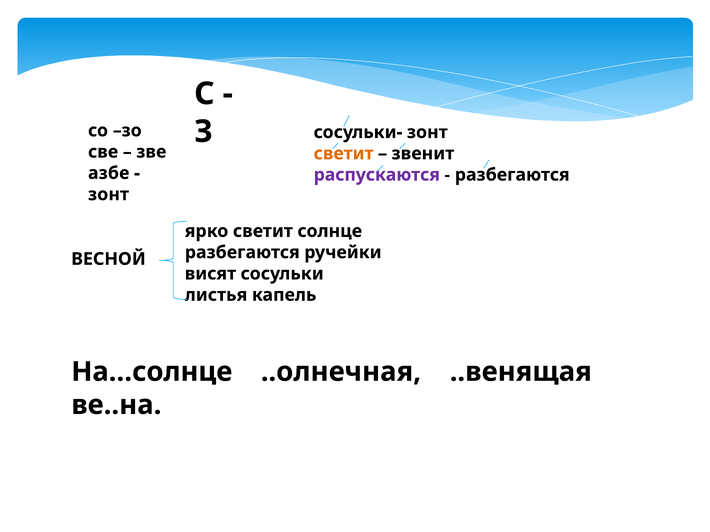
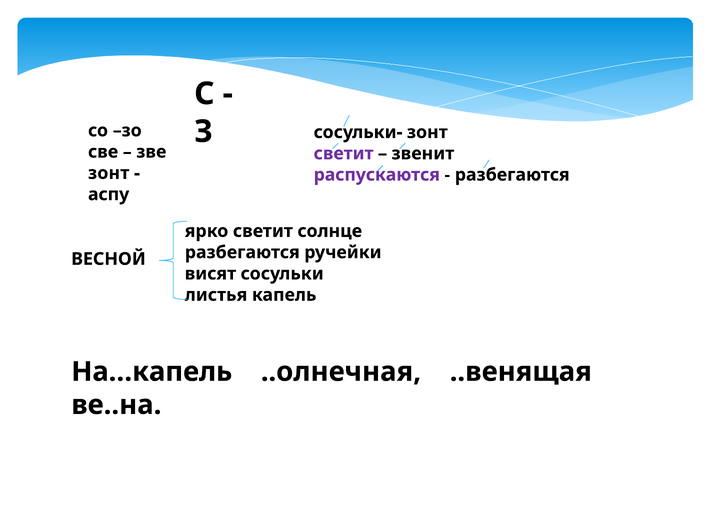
светит at (344, 154) colour: orange -> purple
азбе at (109, 173): азбе -> зонт
зонт at (109, 195): зонт -> аспу
На…солнце: На…солнце -> На…капель
